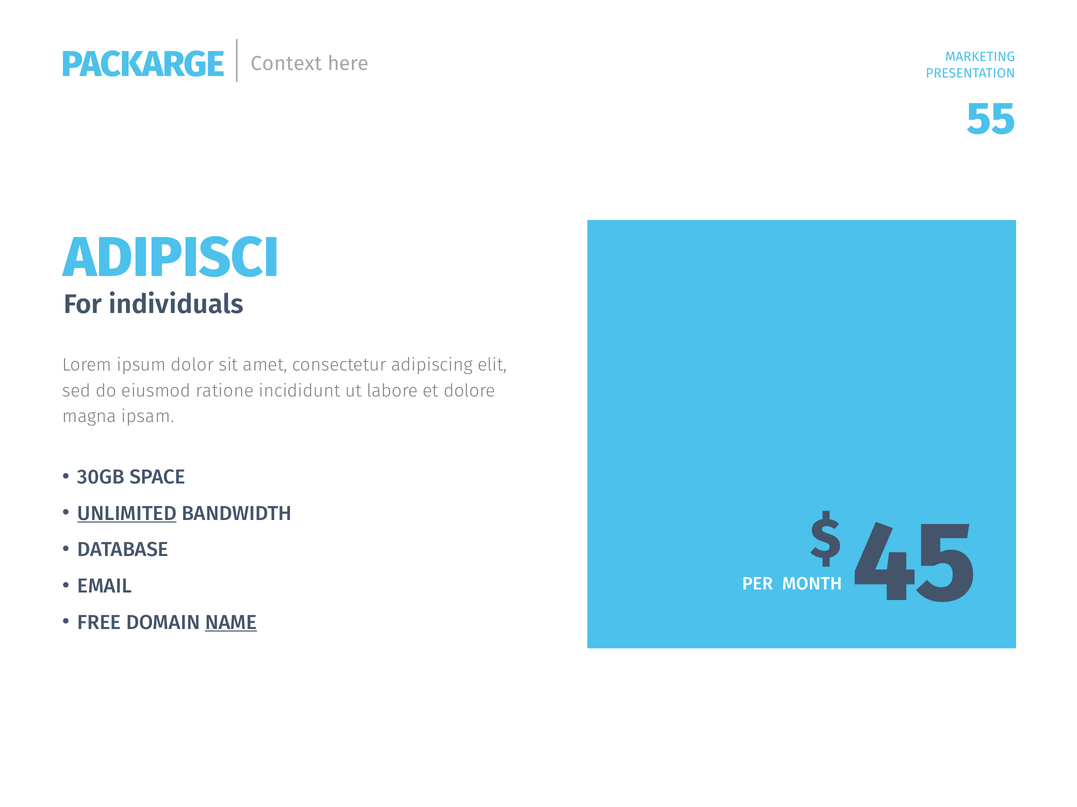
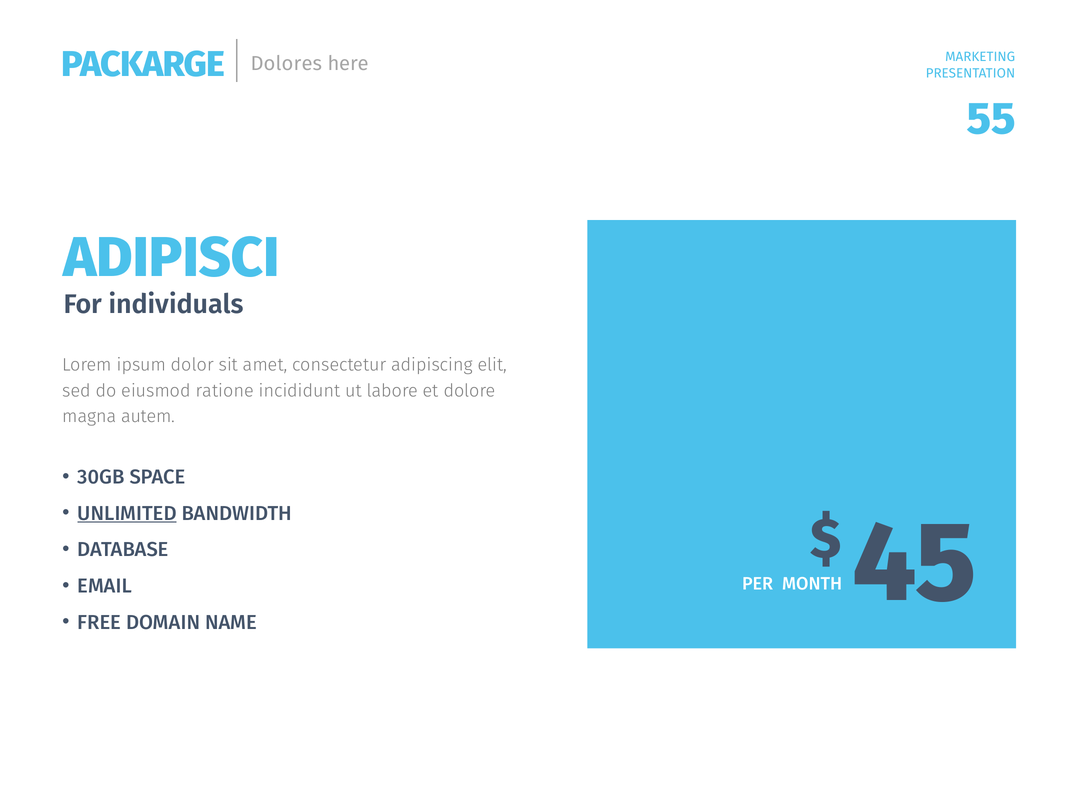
Context: Context -> Dolores
ipsam: ipsam -> autem
NAME underline: present -> none
